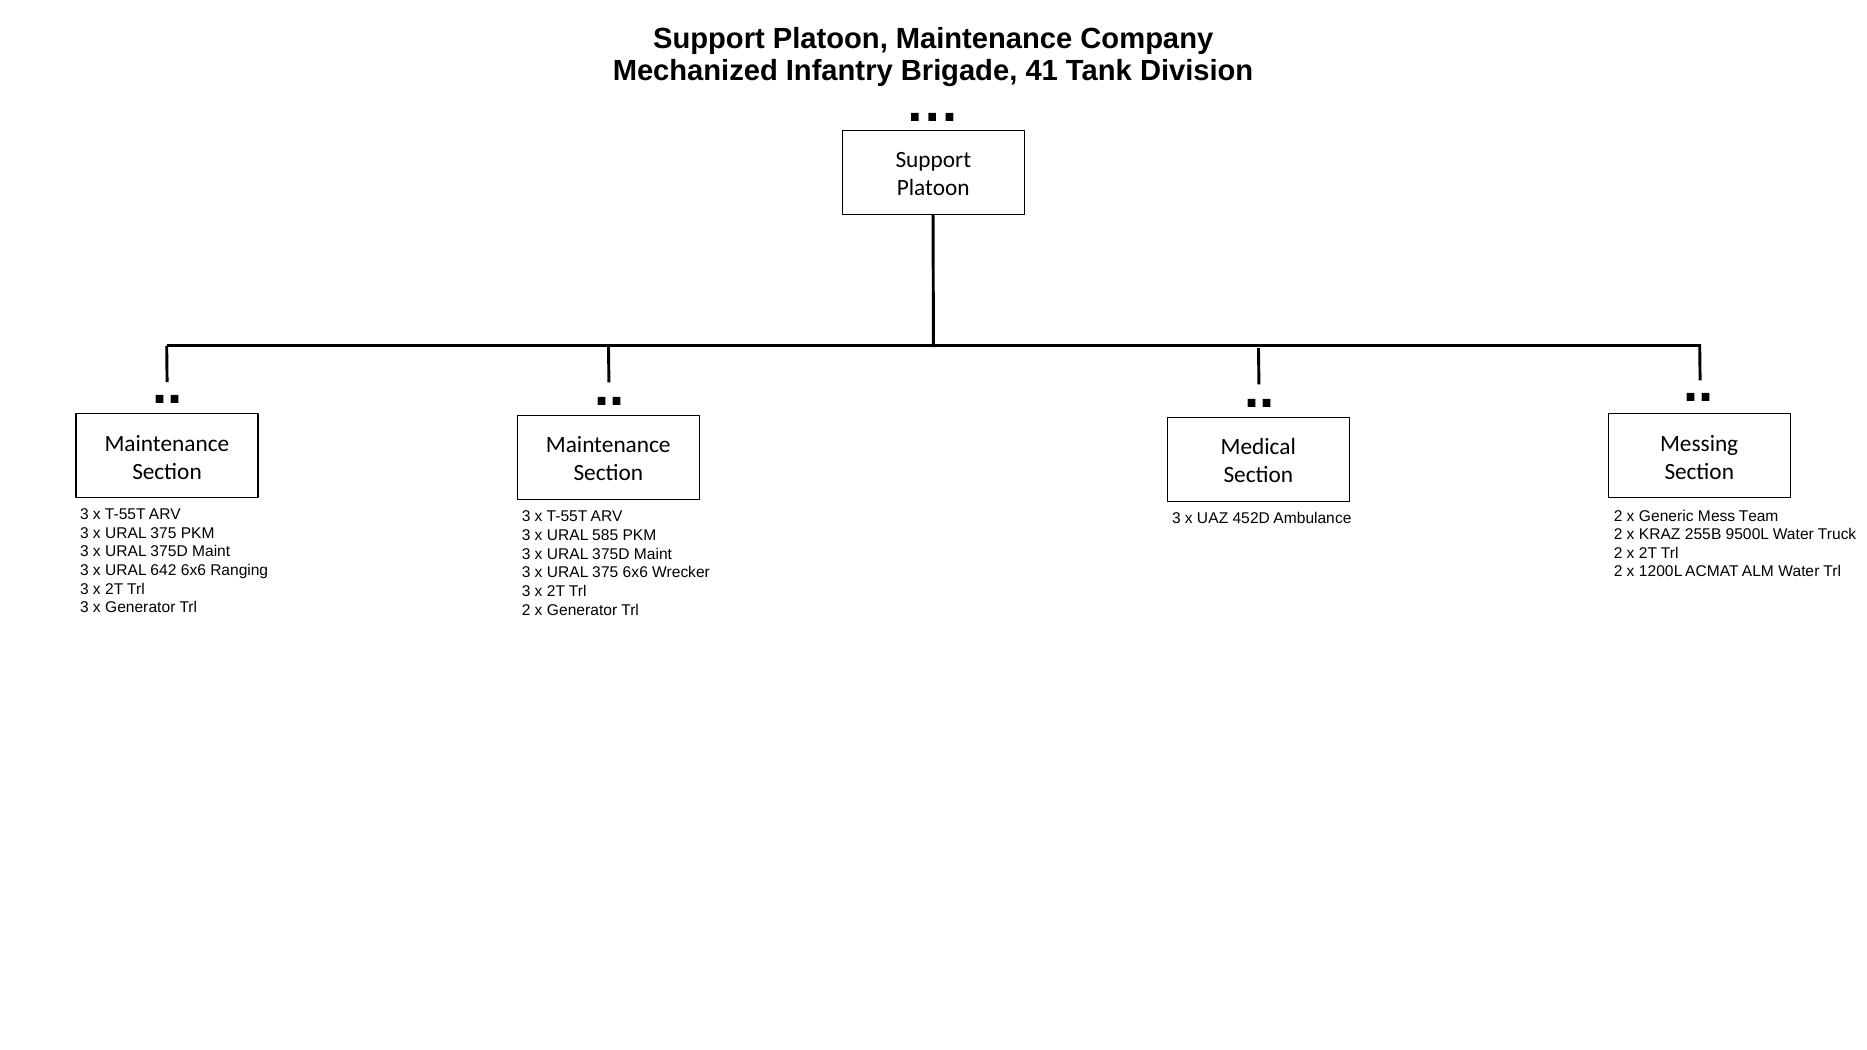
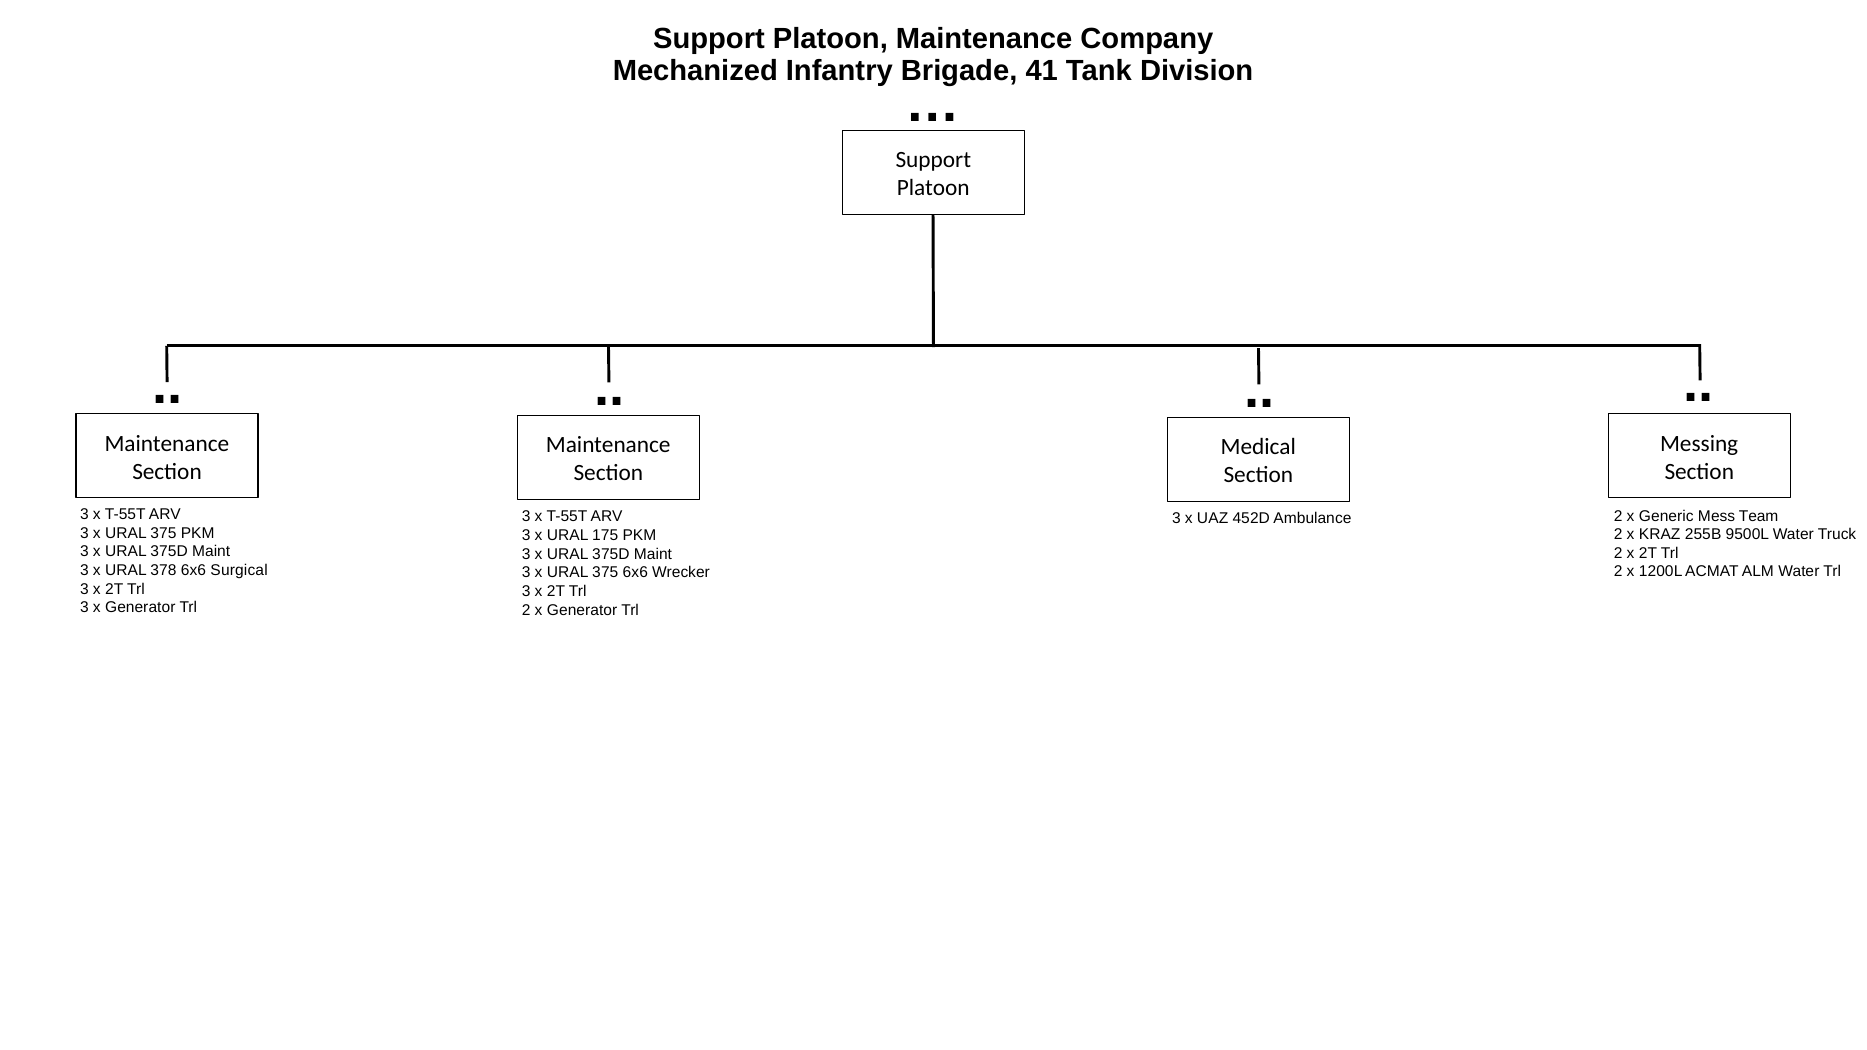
585: 585 -> 175
642: 642 -> 378
Ranging: Ranging -> Surgical
